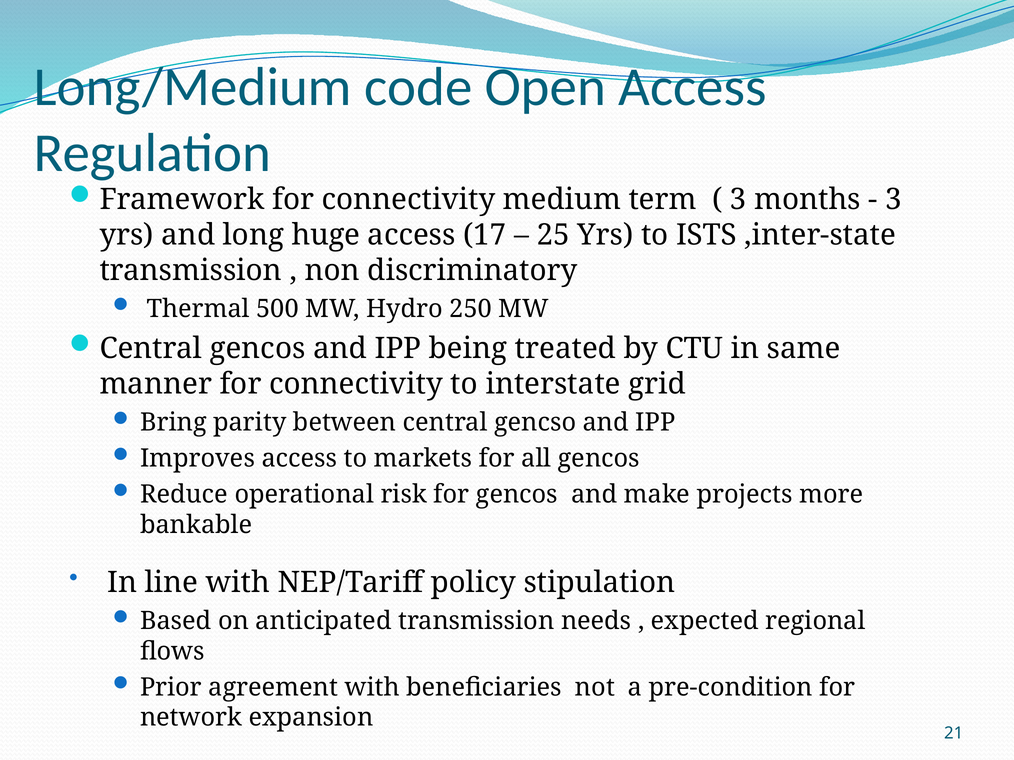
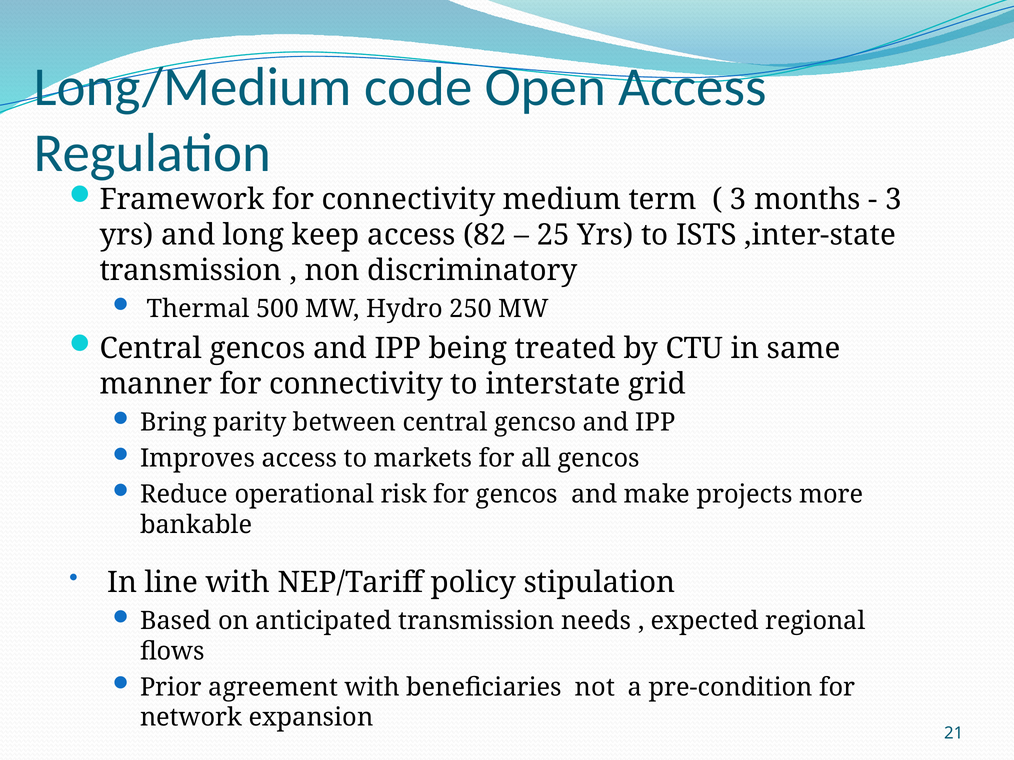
huge: huge -> keep
17: 17 -> 82
